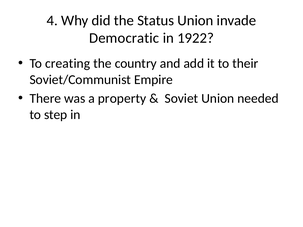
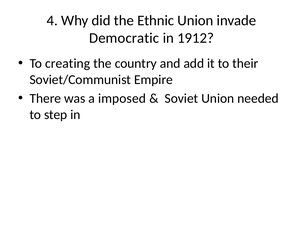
Status: Status -> Ethnic
1922: 1922 -> 1912
property: property -> imposed
